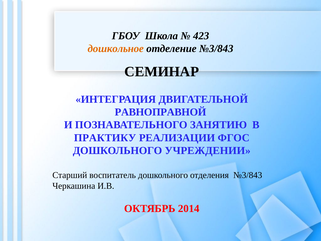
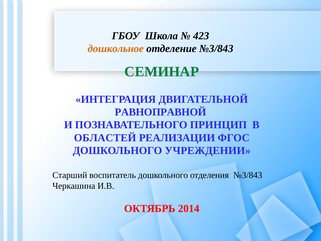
СЕМИНАР colour: black -> green
ЗАНЯТИЮ: ЗАНЯТИЮ -> ПРИНЦИП
ПРАКТИКУ: ПРАКТИКУ -> ОБЛАСТЕЙ
